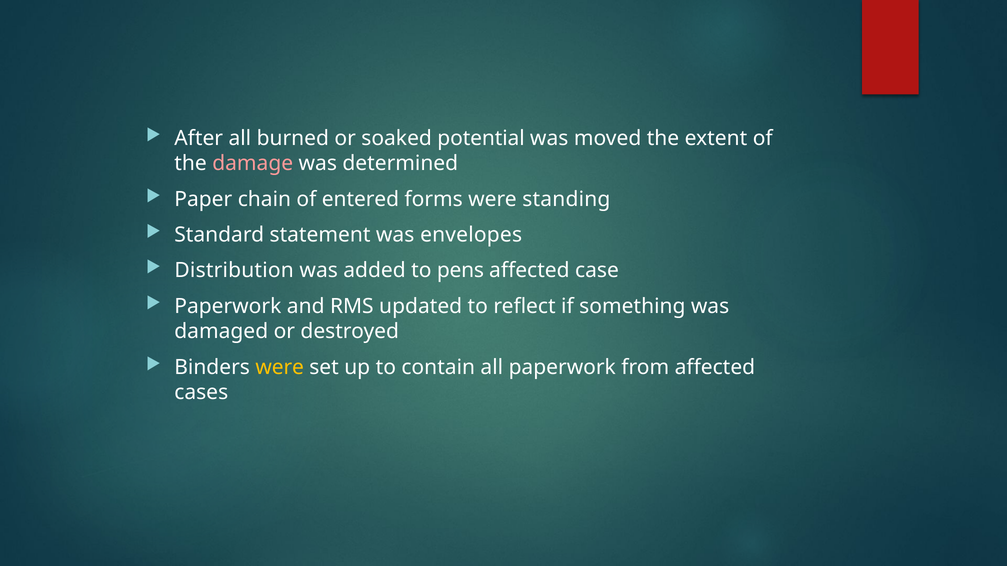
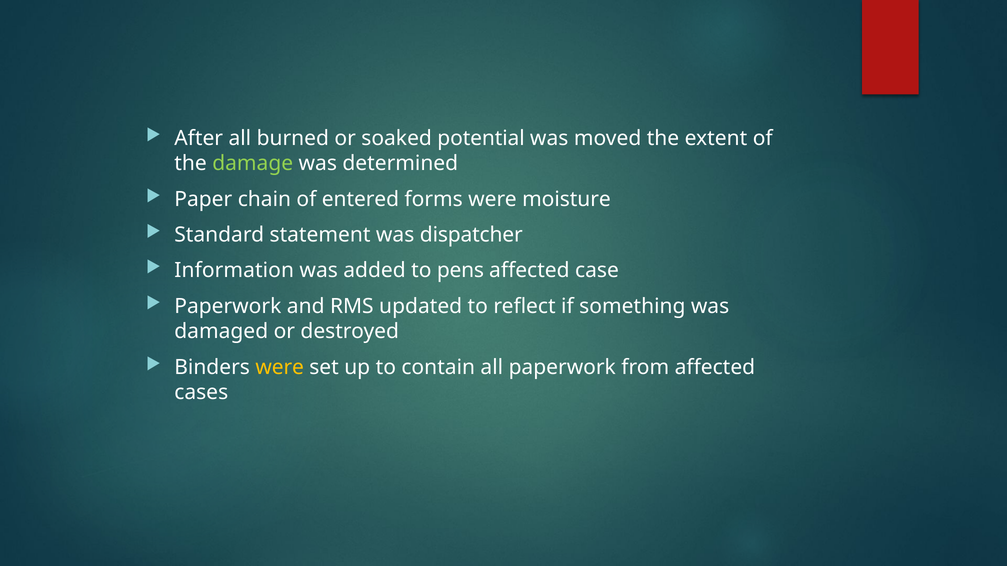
damage colour: pink -> light green
standing: standing -> moisture
envelopes: envelopes -> dispatcher
Distribution: Distribution -> Information
